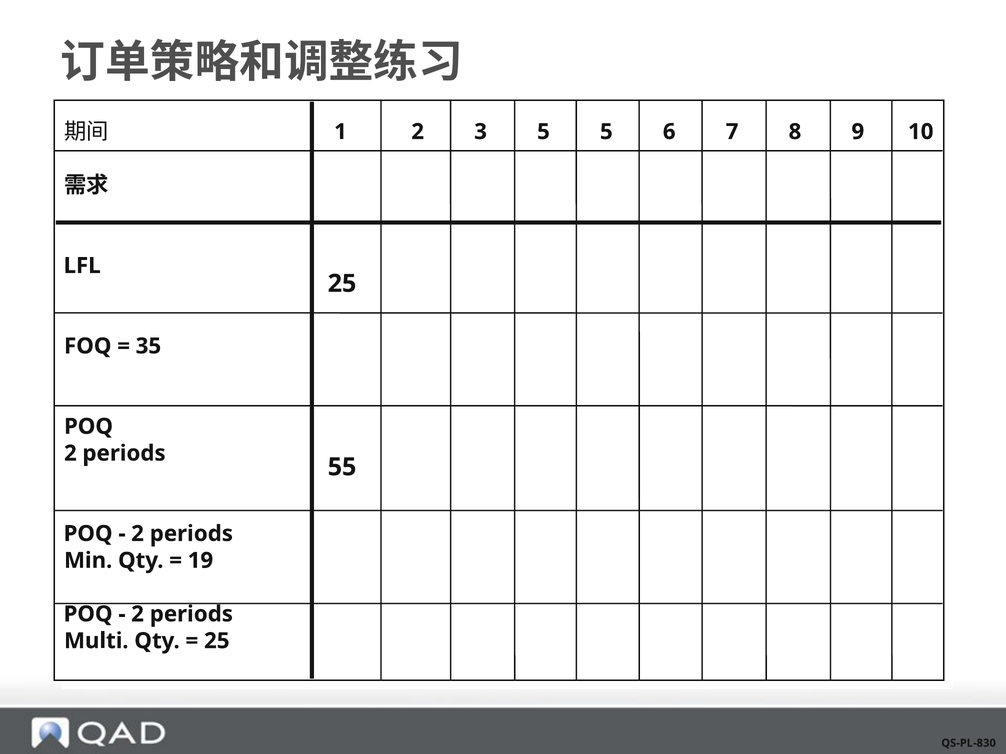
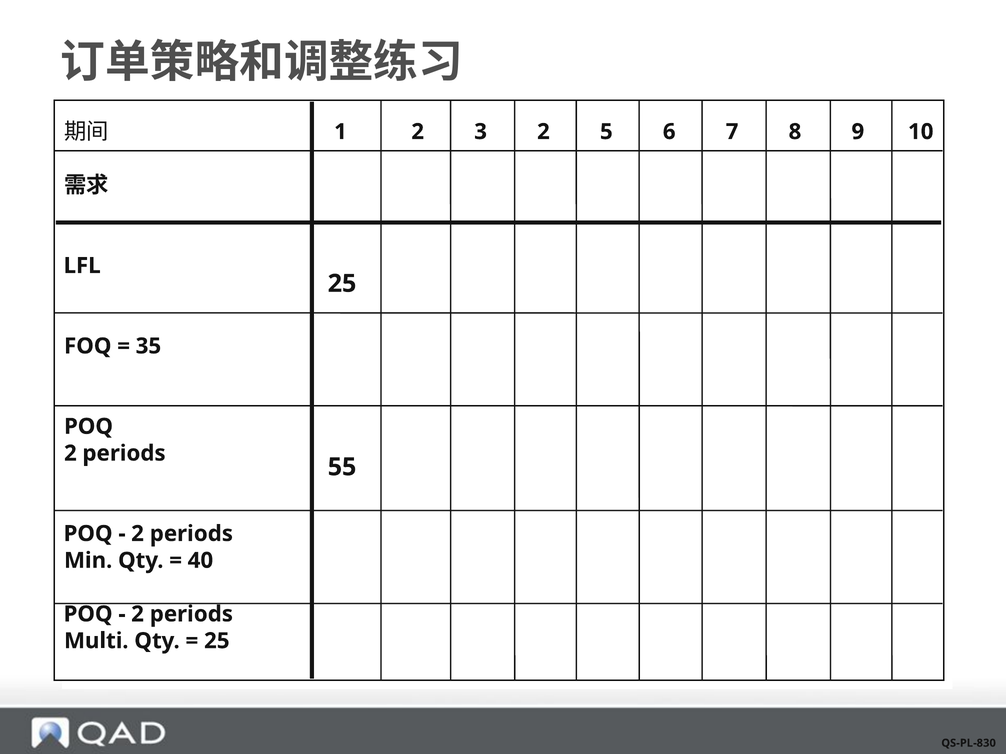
3 5: 5 -> 2
19: 19 -> 40
